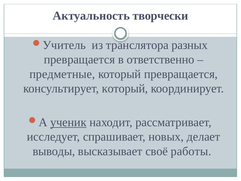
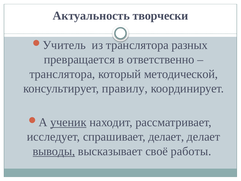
предметные at (62, 74): предметные -> транслятора
который превращается: превращается -> методической
консультирует который: который -> правилу
спрашивает новых: новых -> делает
выводы underline: none -> present
